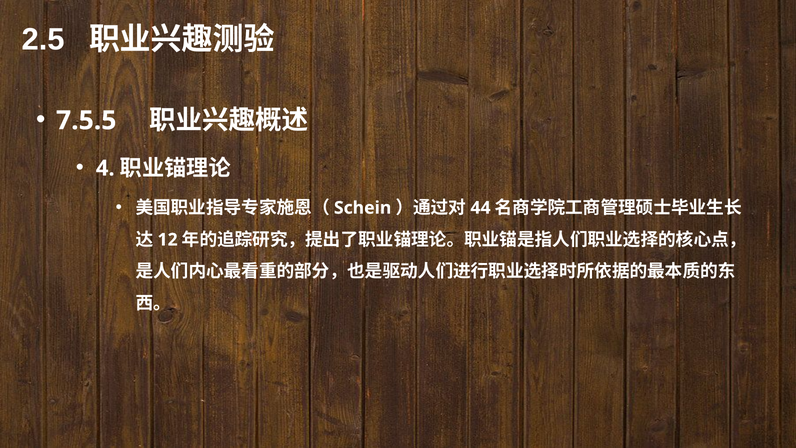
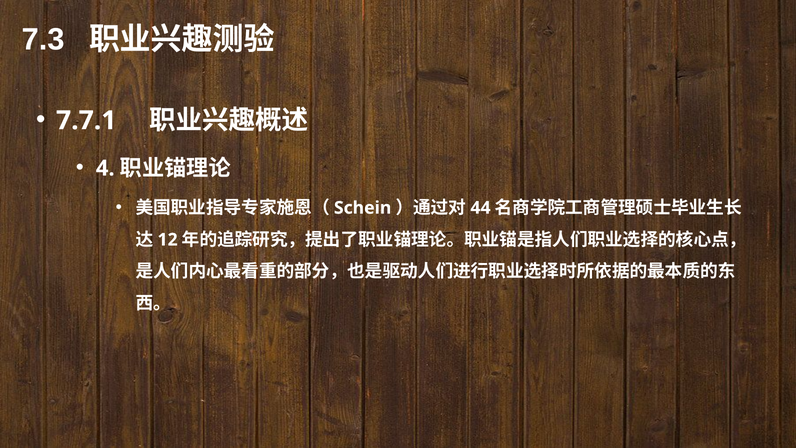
2.5: 2.5 -> 7.3
7.5.5: 7.5.5 -> 7.7.1
